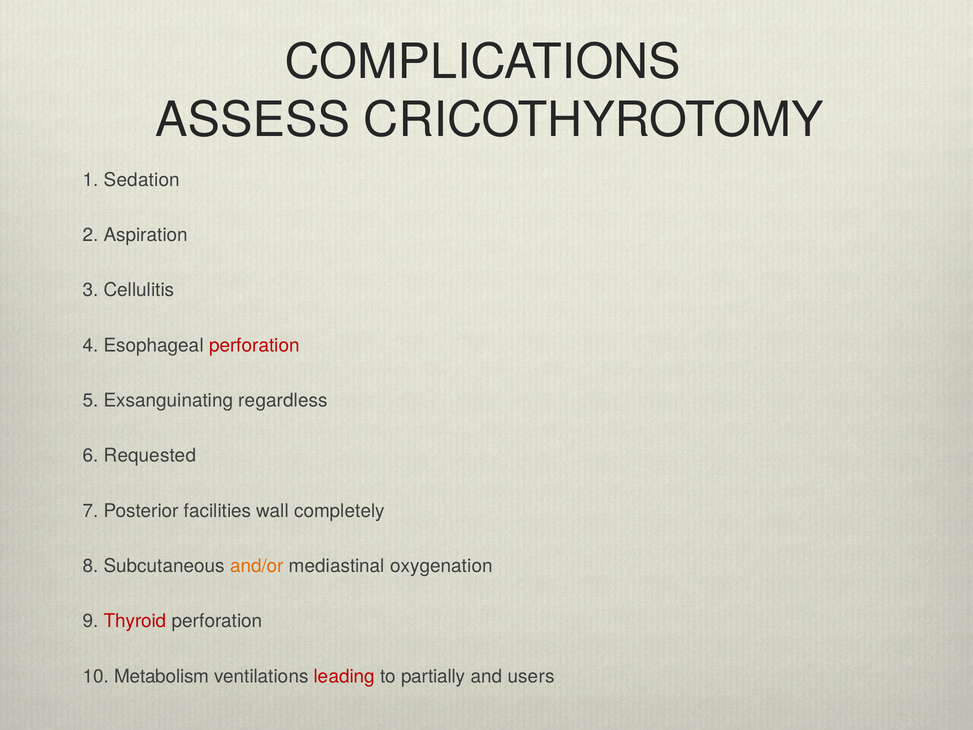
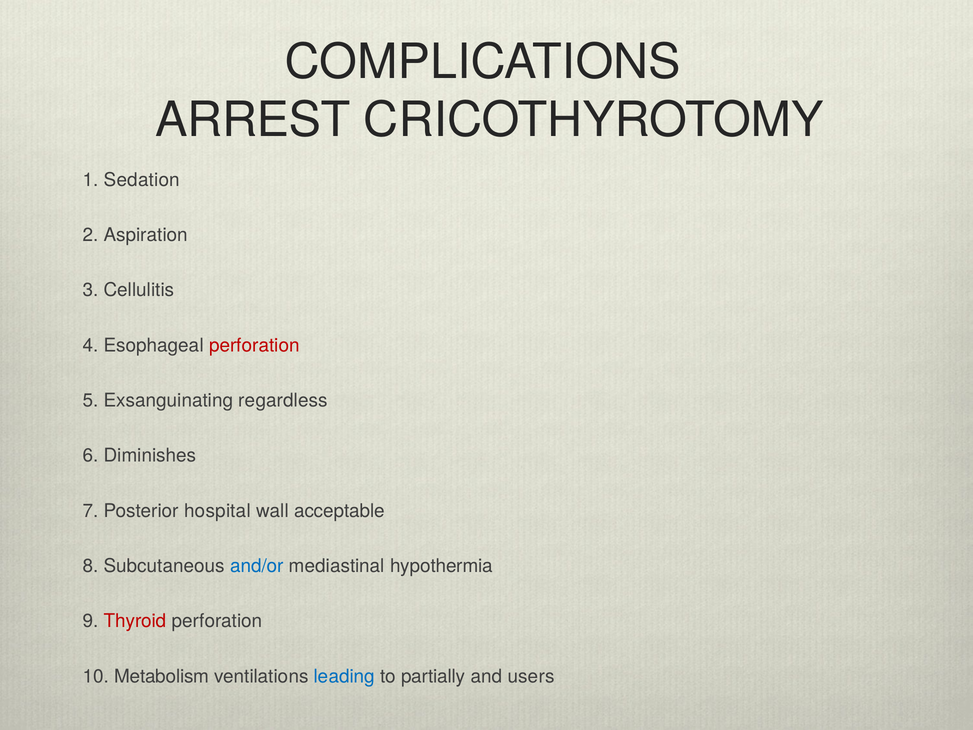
ASSESS: ASSESS -> ARREST
Requested: Requested -> Diminishes
facilities: facilities -> hospital
completely: completely -> acceptable
and/or colour: orange -> blue
oxygenation: oxygenation -> hypothermia
leading colour: red -> blue
